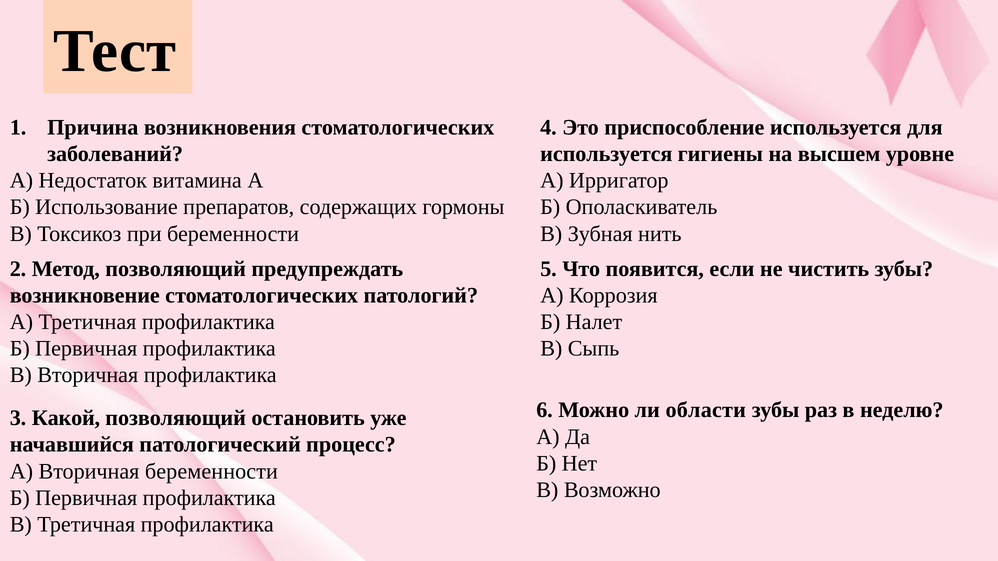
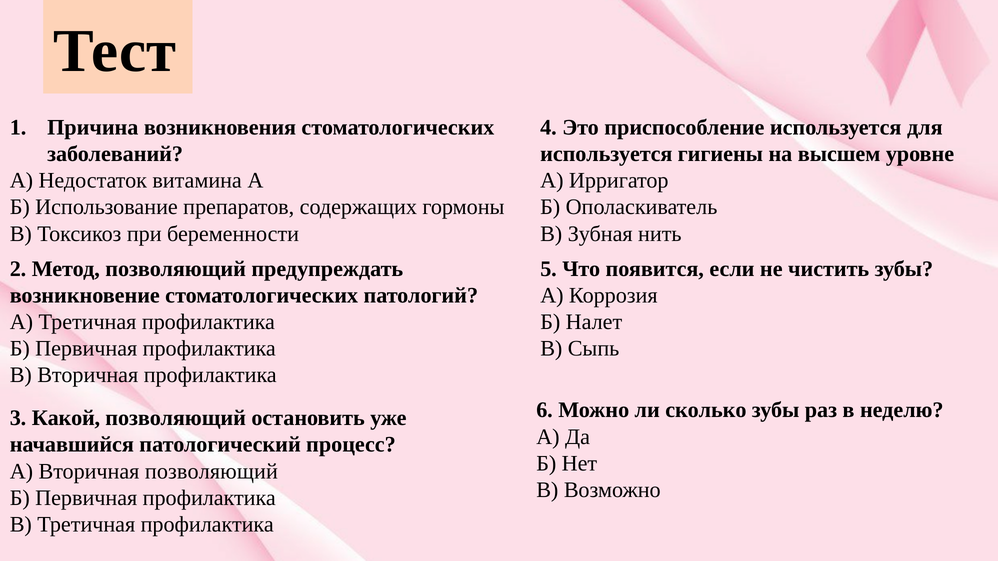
области: области -> сколько
Вторичная беременности: беременности -> позволяющий
